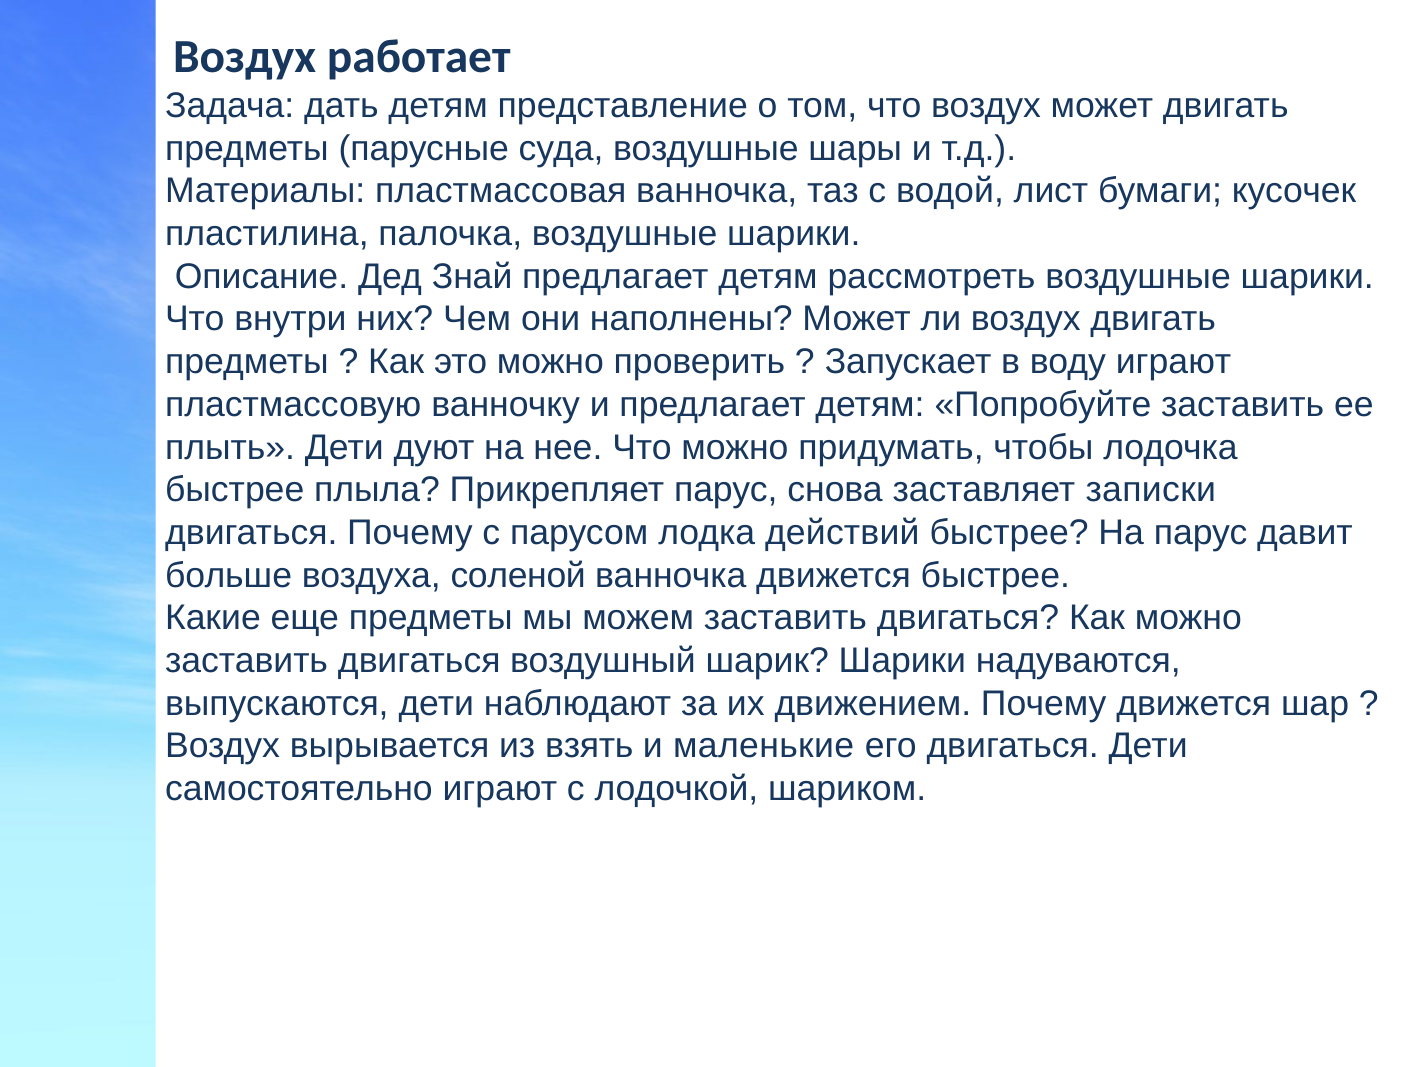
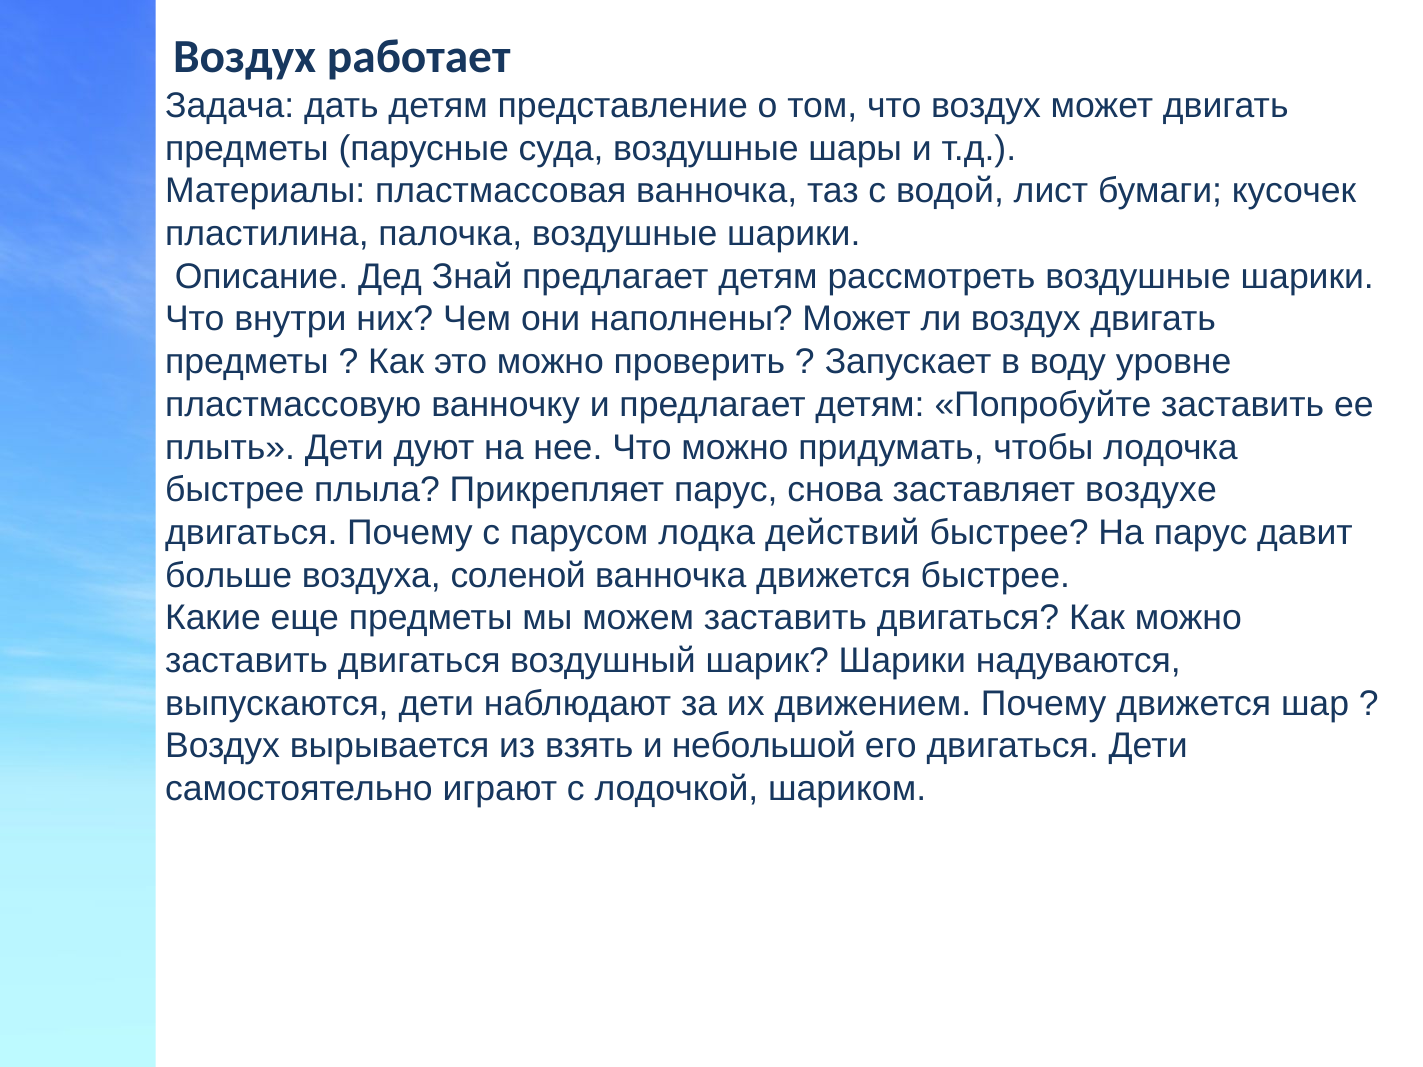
воду играют: играют -> уровне
записки: записки -> воздухе
маленькие: маленькие -> небольшой
